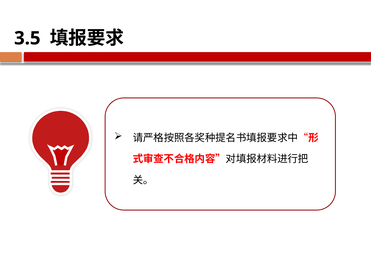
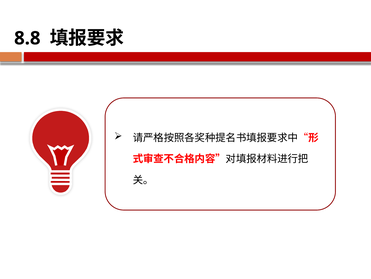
3.5: 3.5 -> 8.8
